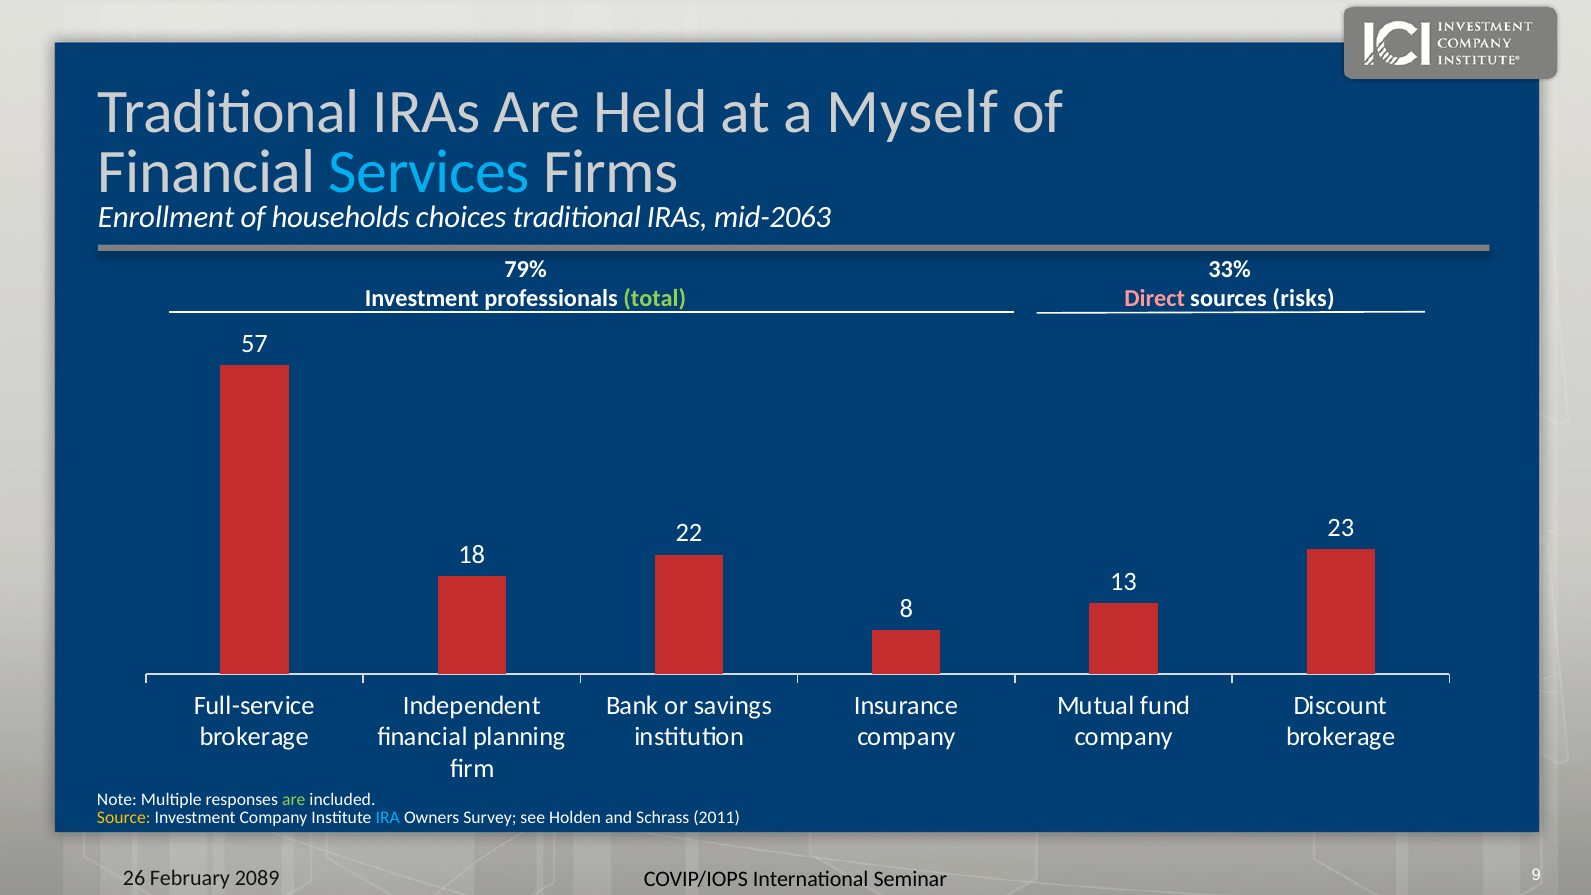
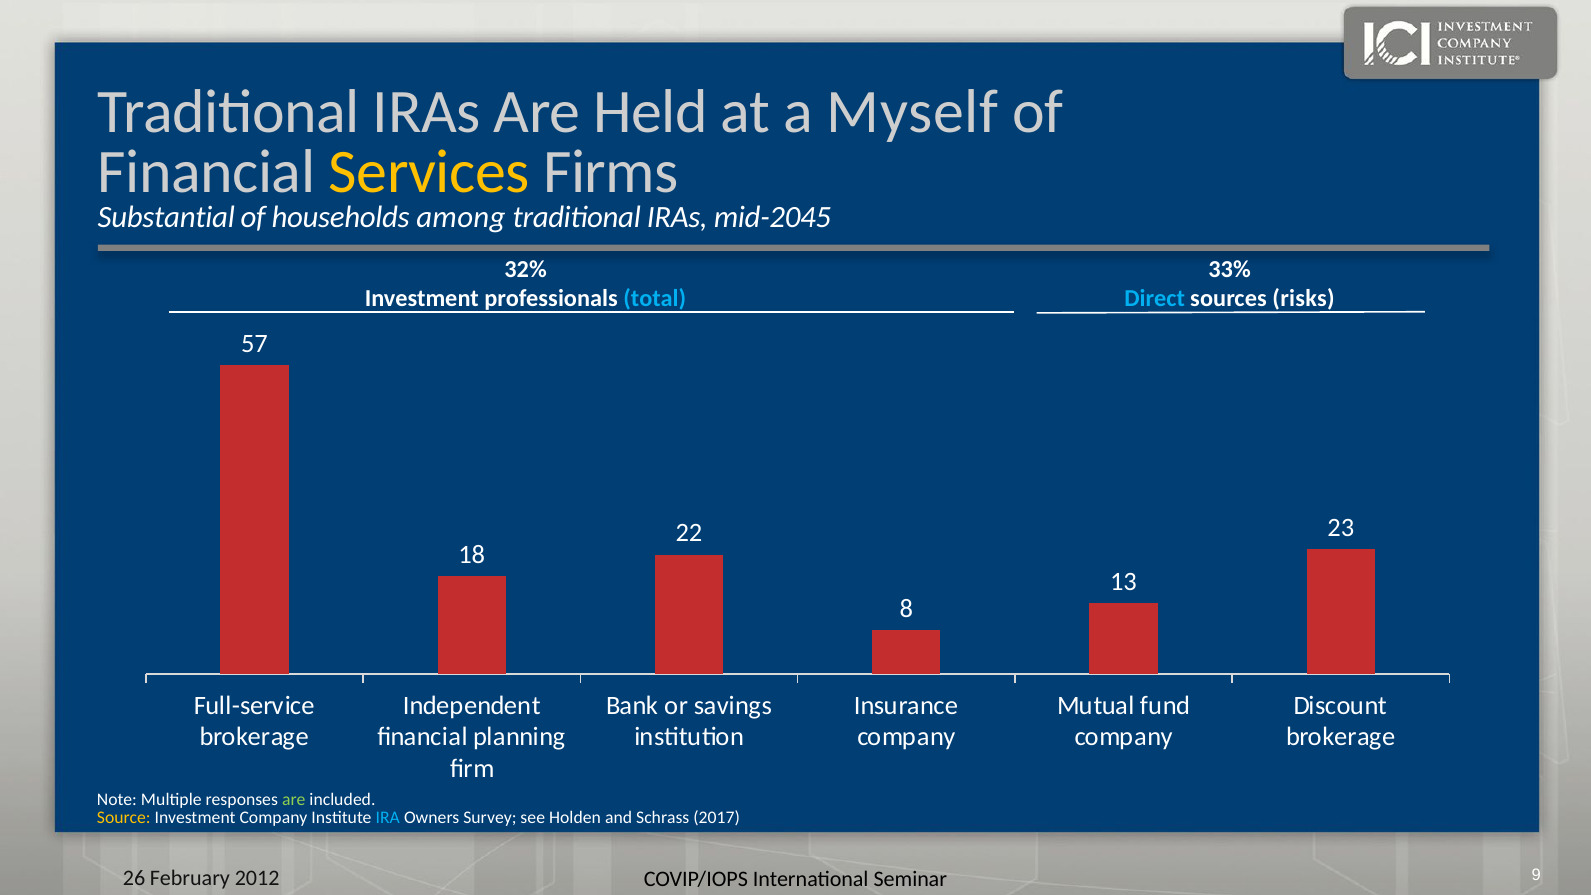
Services colour: light blue -> yellow
Enrollment: Enrollment -> Substantial
choices: choices -> among
mid-2063: mid-2063 -> mid-2045
79%: 79% -> 32%
total colour: light green -> light blue
Direct colour: pink -> light blue
2011: 2011 -> 2017
2089: 2089 -> 2012
